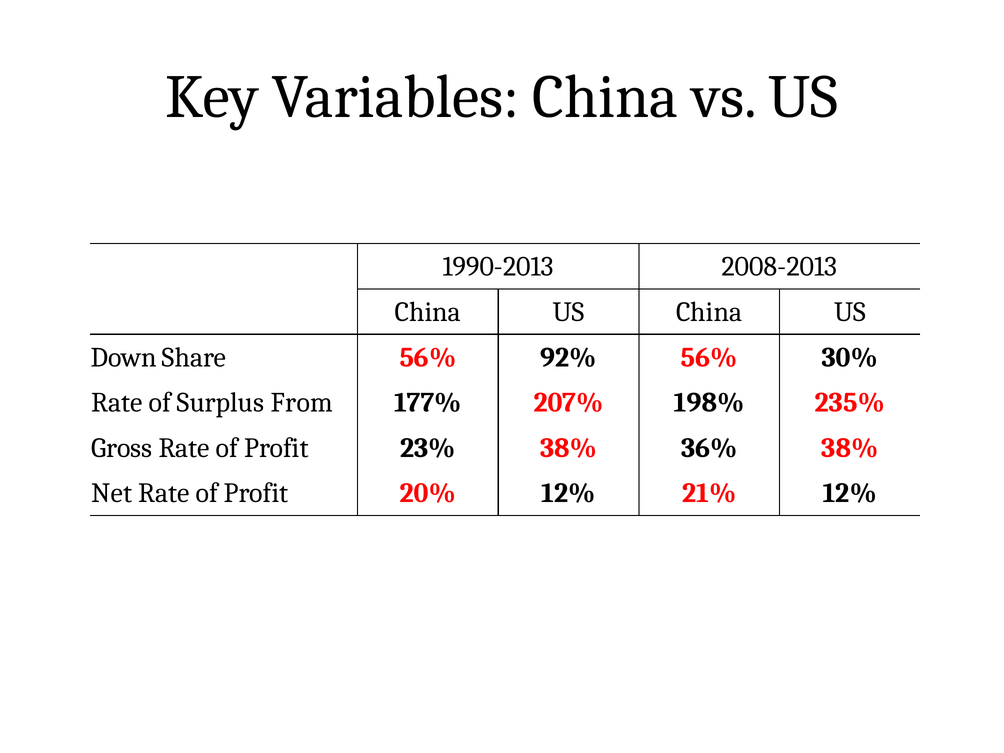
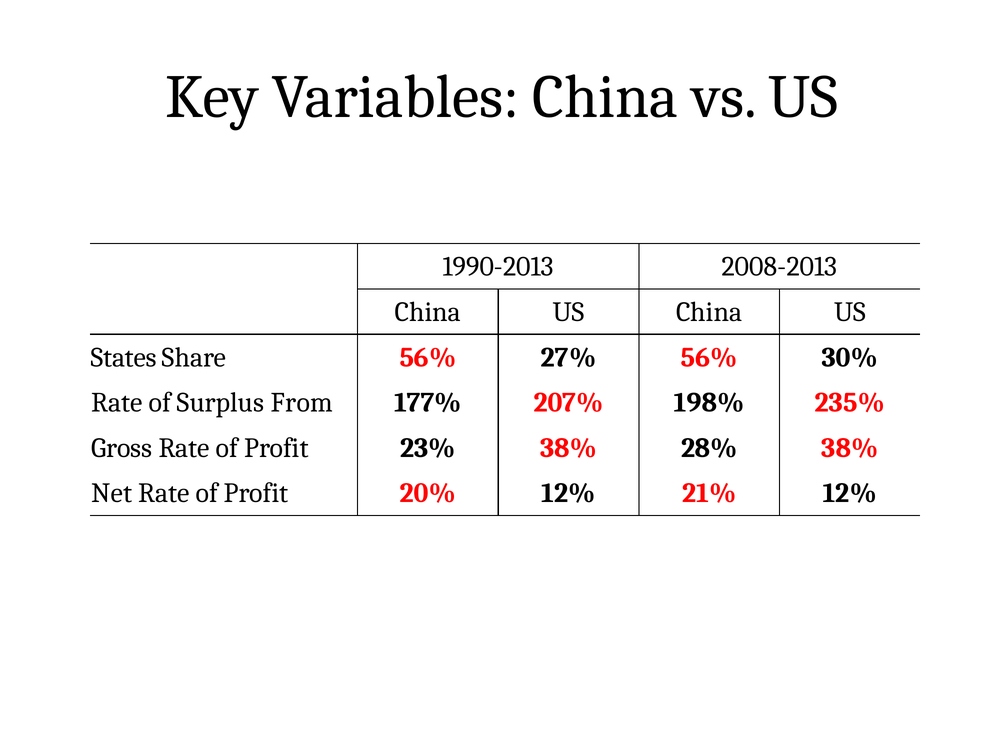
Down: Down -> States
92%: 92% -> 27%
36%: 36% -> 28%
